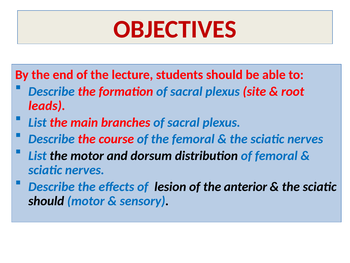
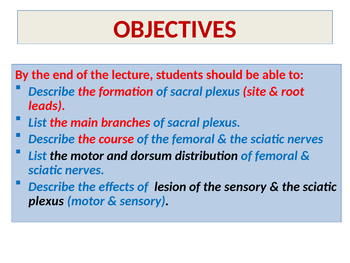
the anterior: anterior -> sensory
should at (46, 201): should -> plexus
